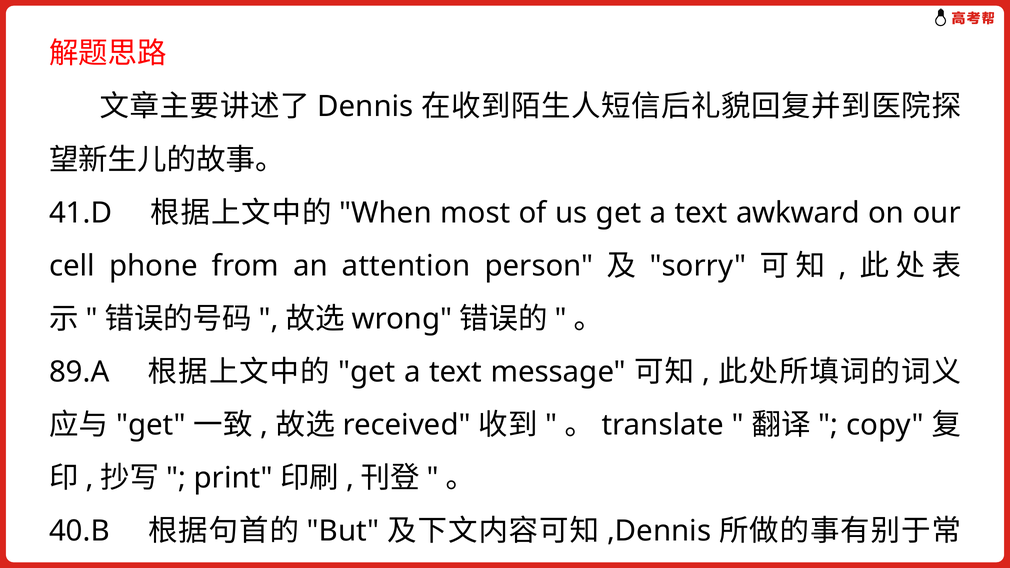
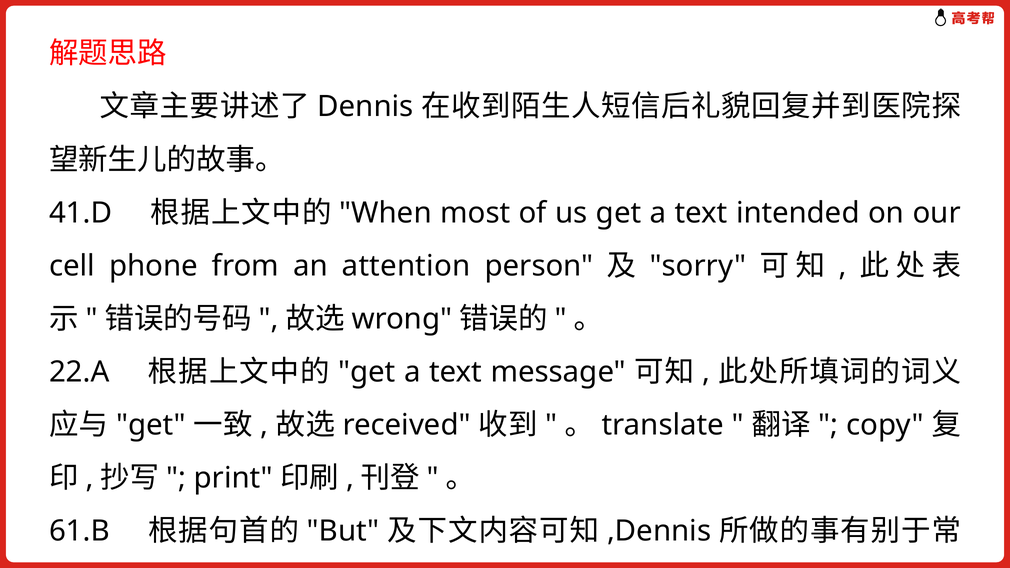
awkward: awkward -> intended
89.A: 89.A -> 22.A
40.B: 40.B -> 61.B
